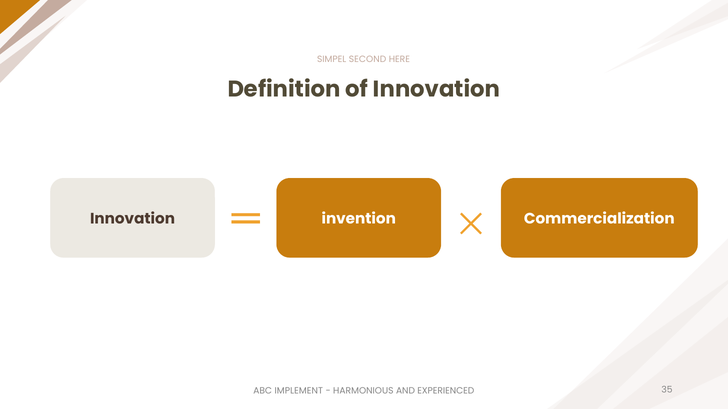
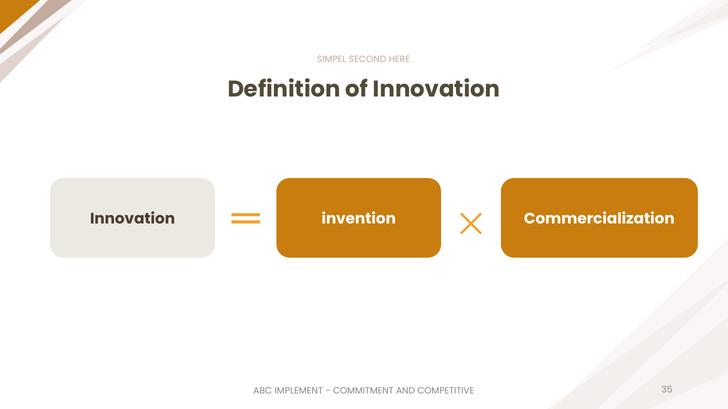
HARMONIOUS: HARMONIOUS -> COMMITMENT
EXPERIENCED: EXPERIENCED -> COMPETITIVE
